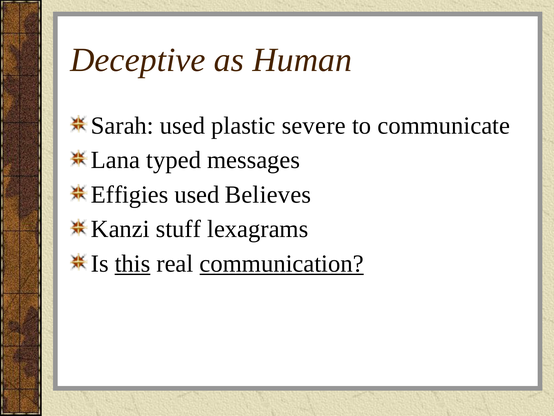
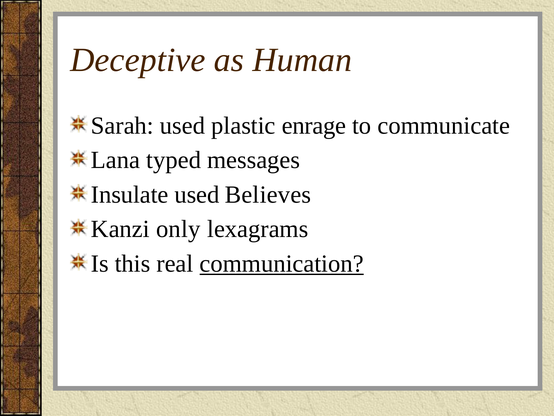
severe: severe -> enrage
Effigies: Effigies -> Insulate
stuff: stuff -> only
this underline: present -> none
